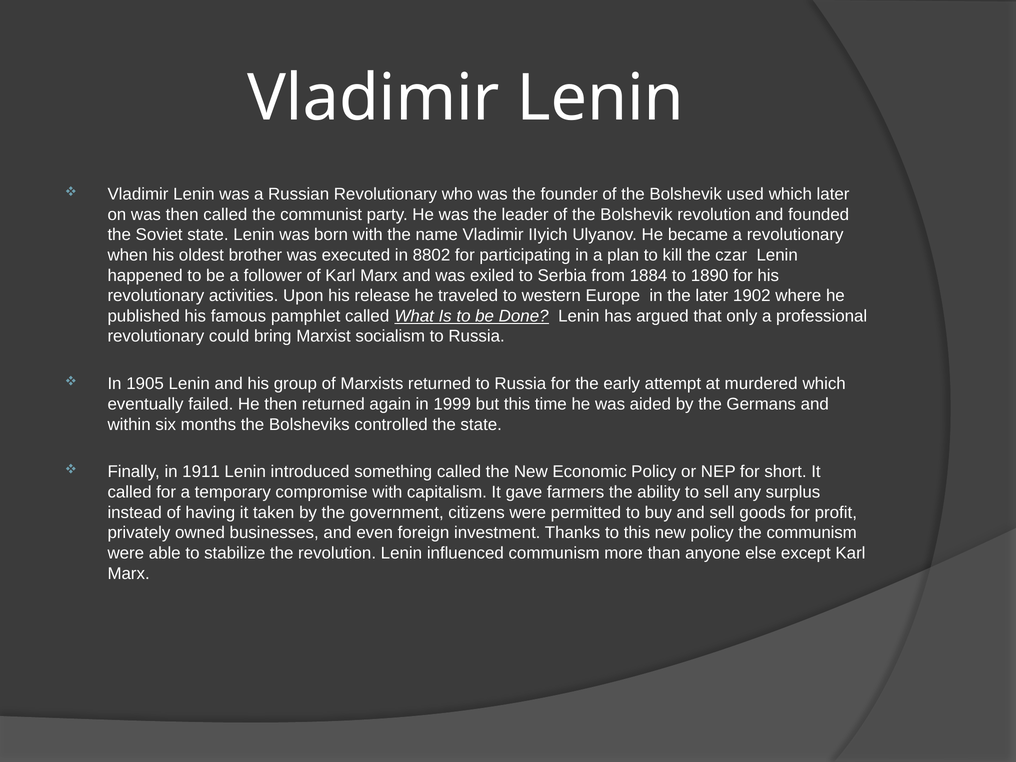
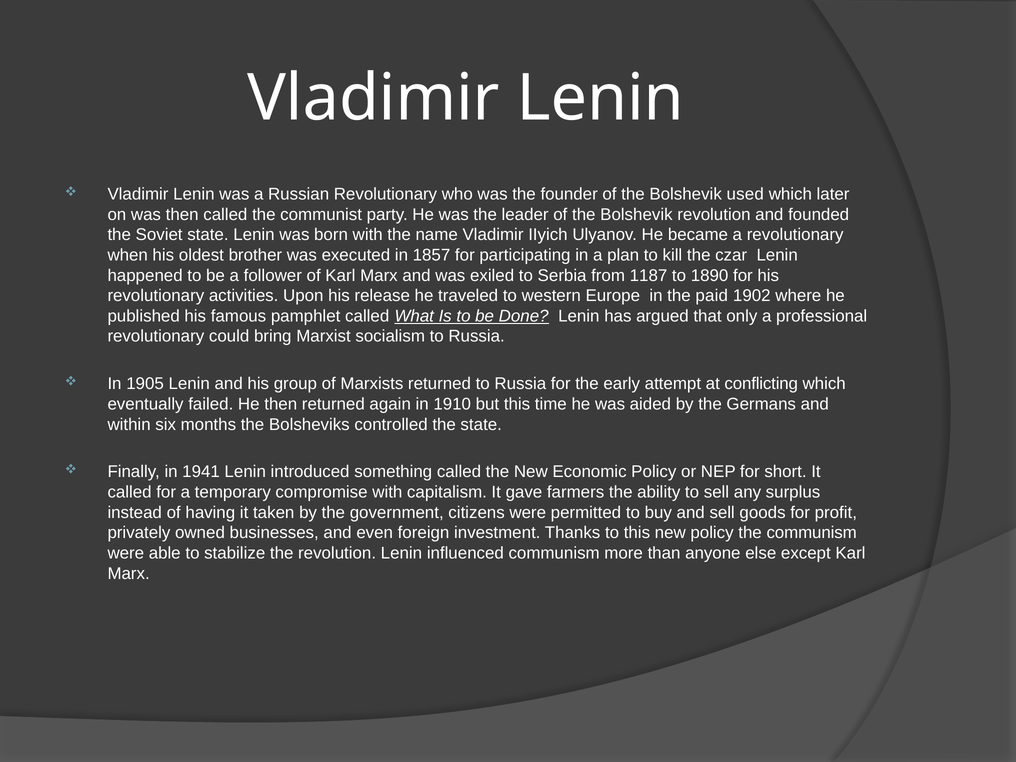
8802: 8802 -> 1857
1884: 1884 -> 1187
the later: later -> paid
murdered: murdered -> conflicting
1999: 1999 -> 1910
1911: 1911 -> 1941
